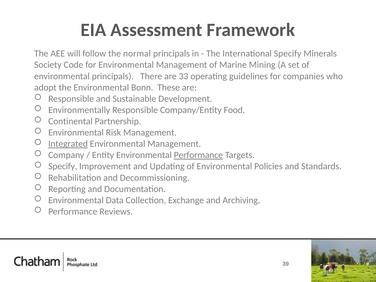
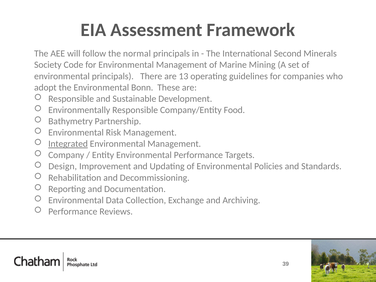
International Specify: Specify -> Second
33: 33 -> 13
Continental: Continental -> Bathymetry
Performance at (198, 155) underline: present -> none
Specify at (63, 166): Specify -> Design
